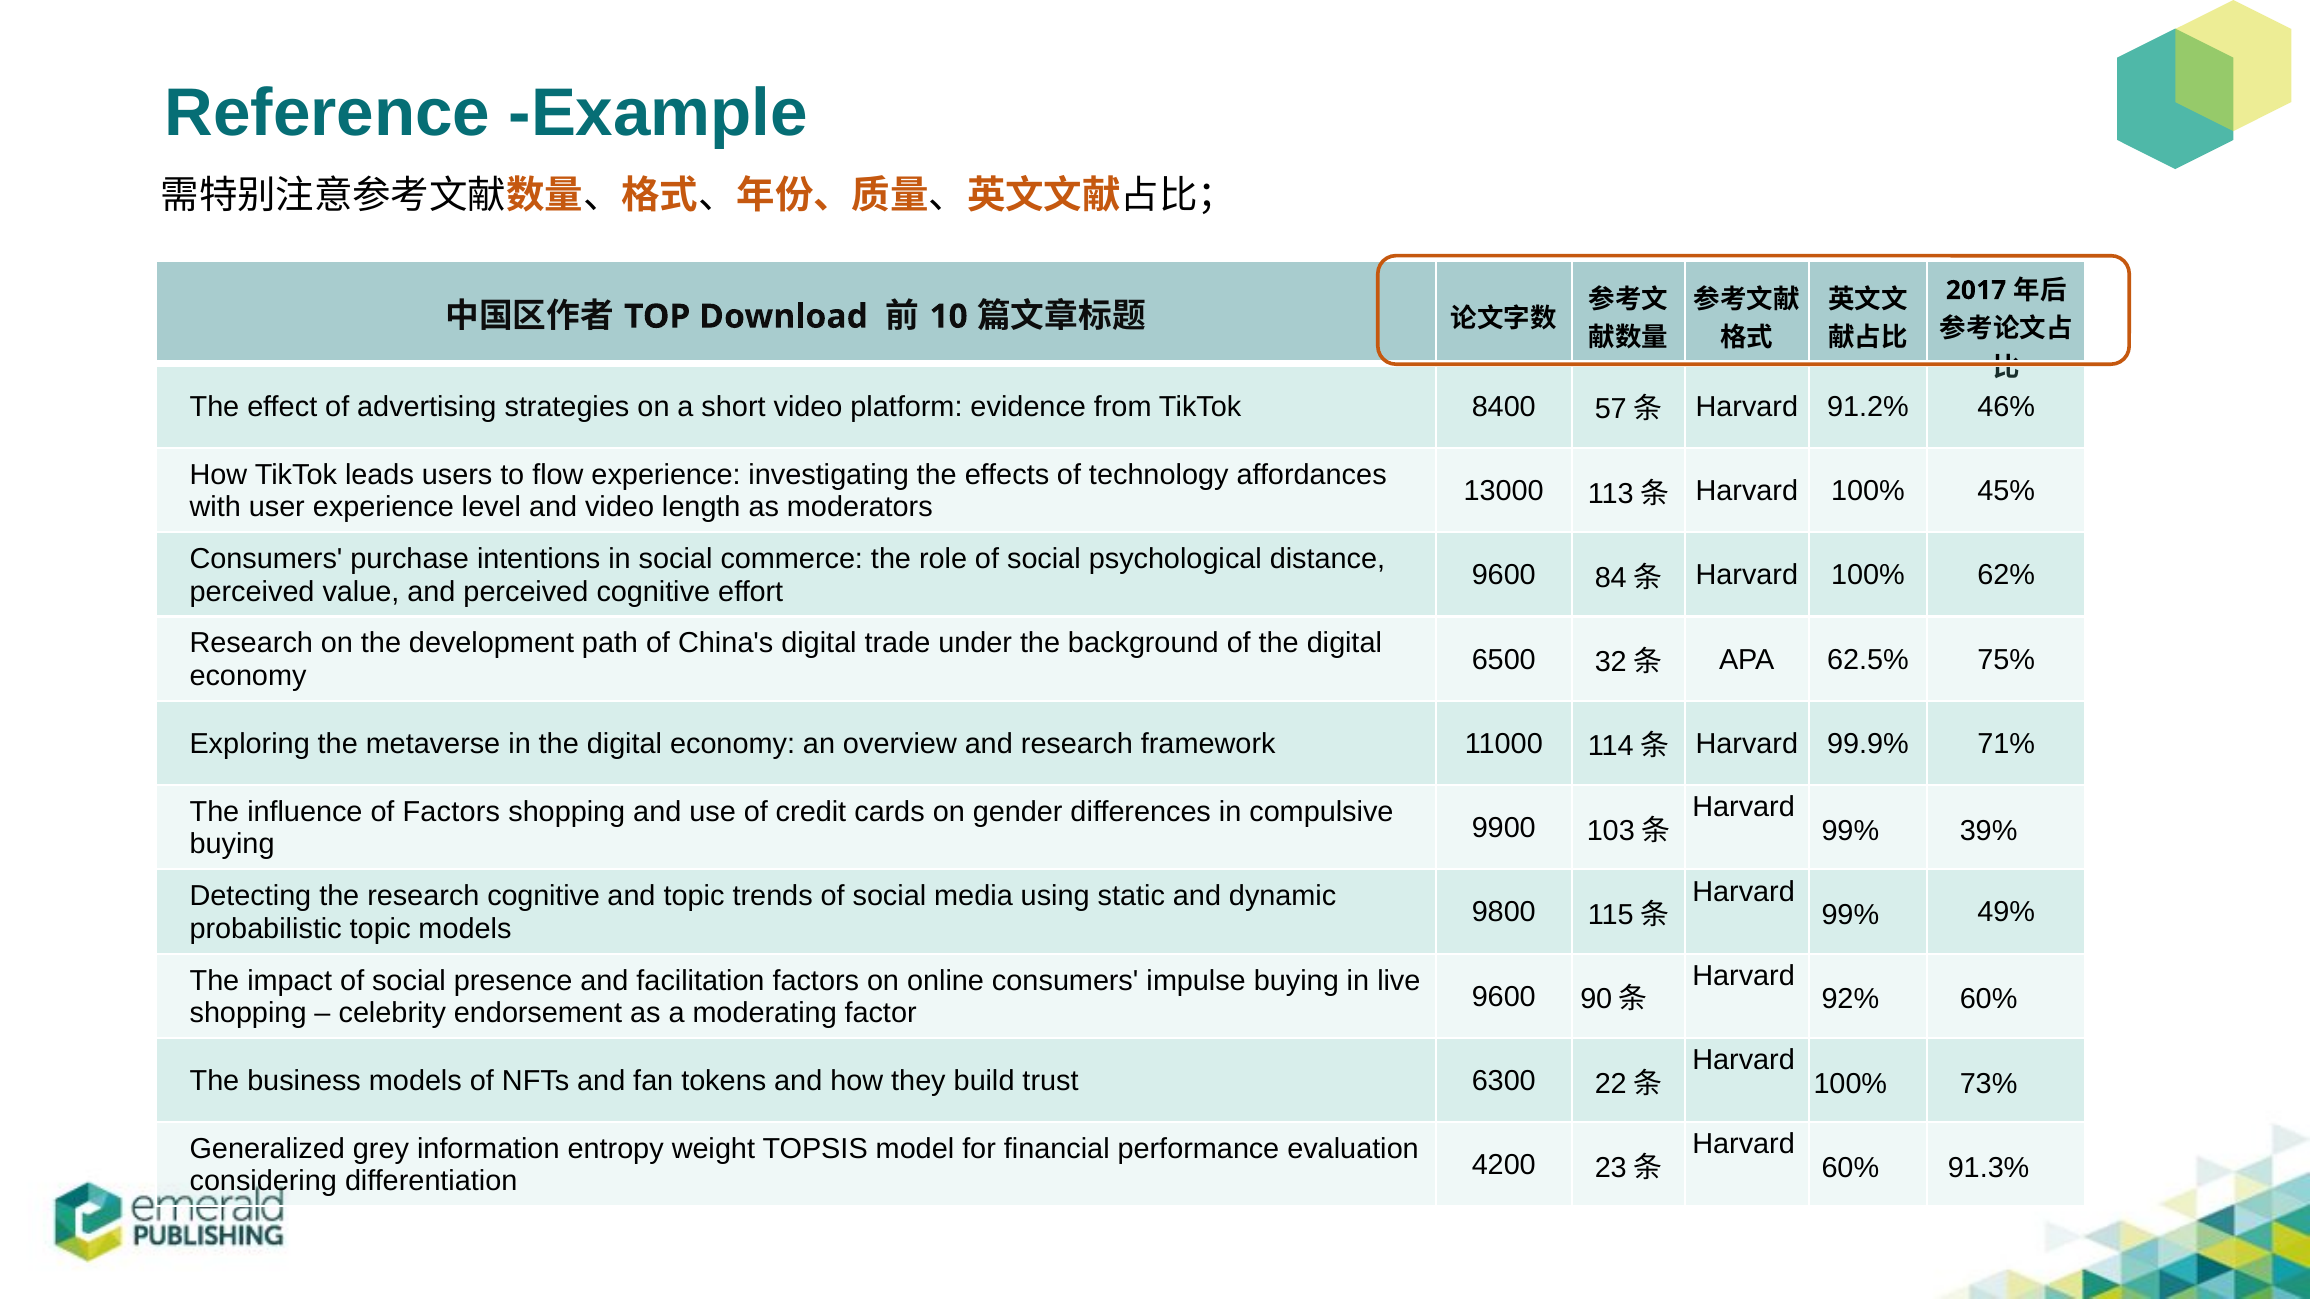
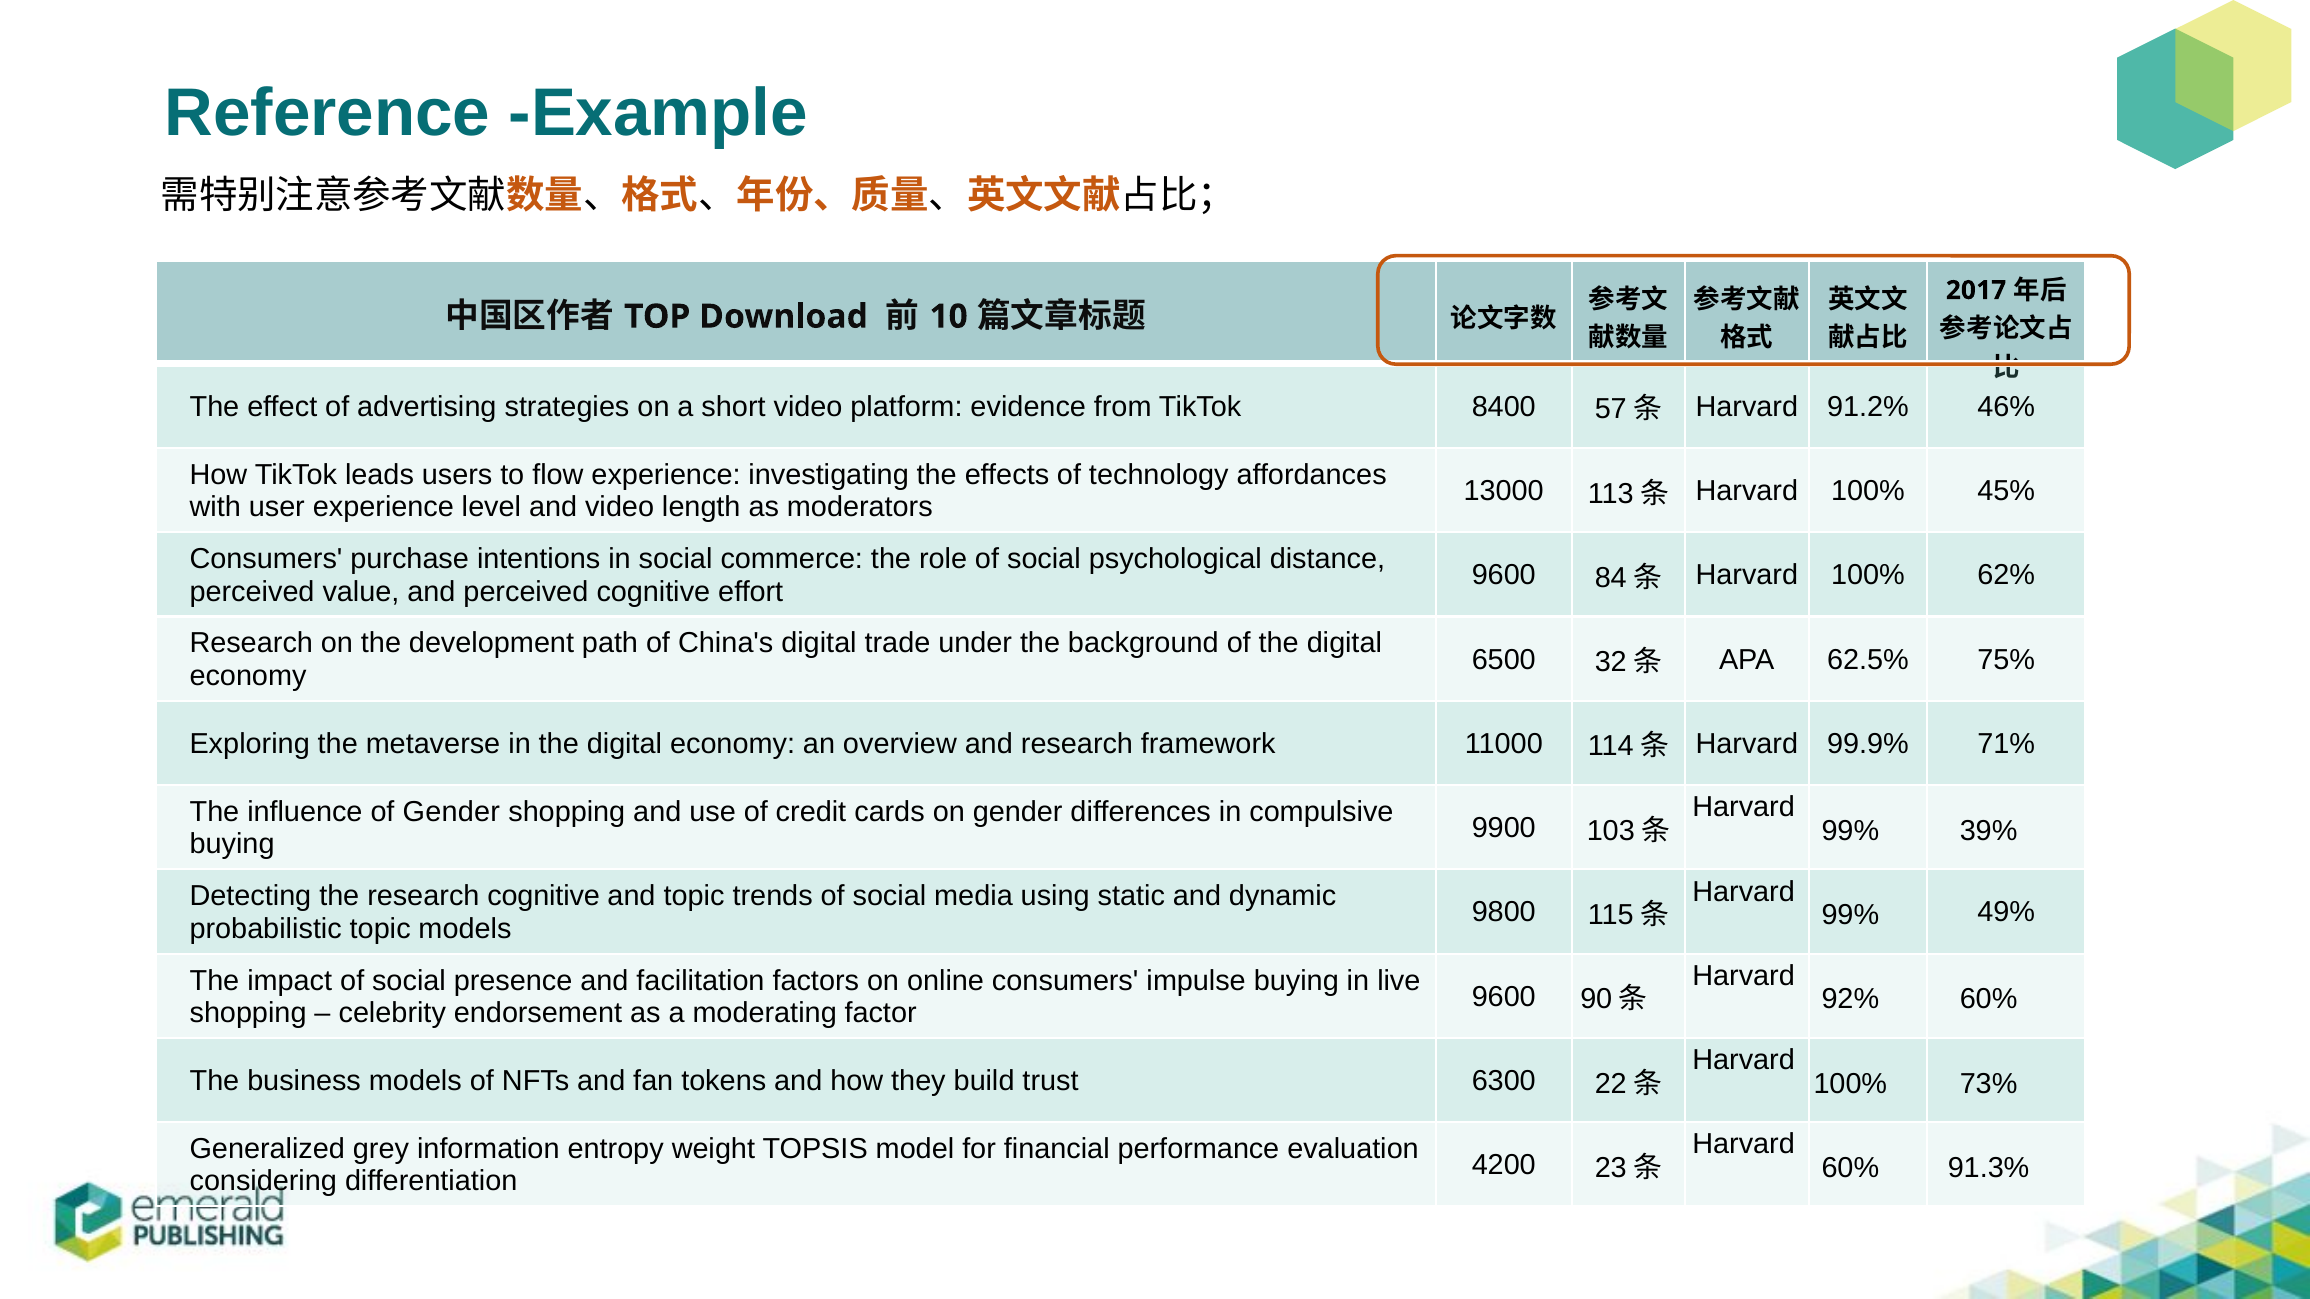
of Factors: Factors -> Gender
